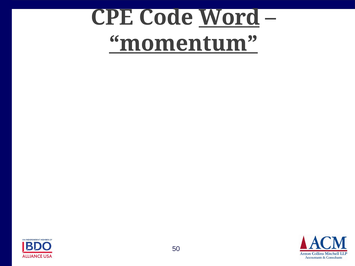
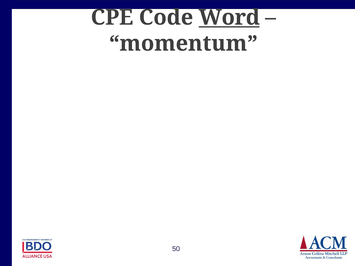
momentum underline: present -> none
